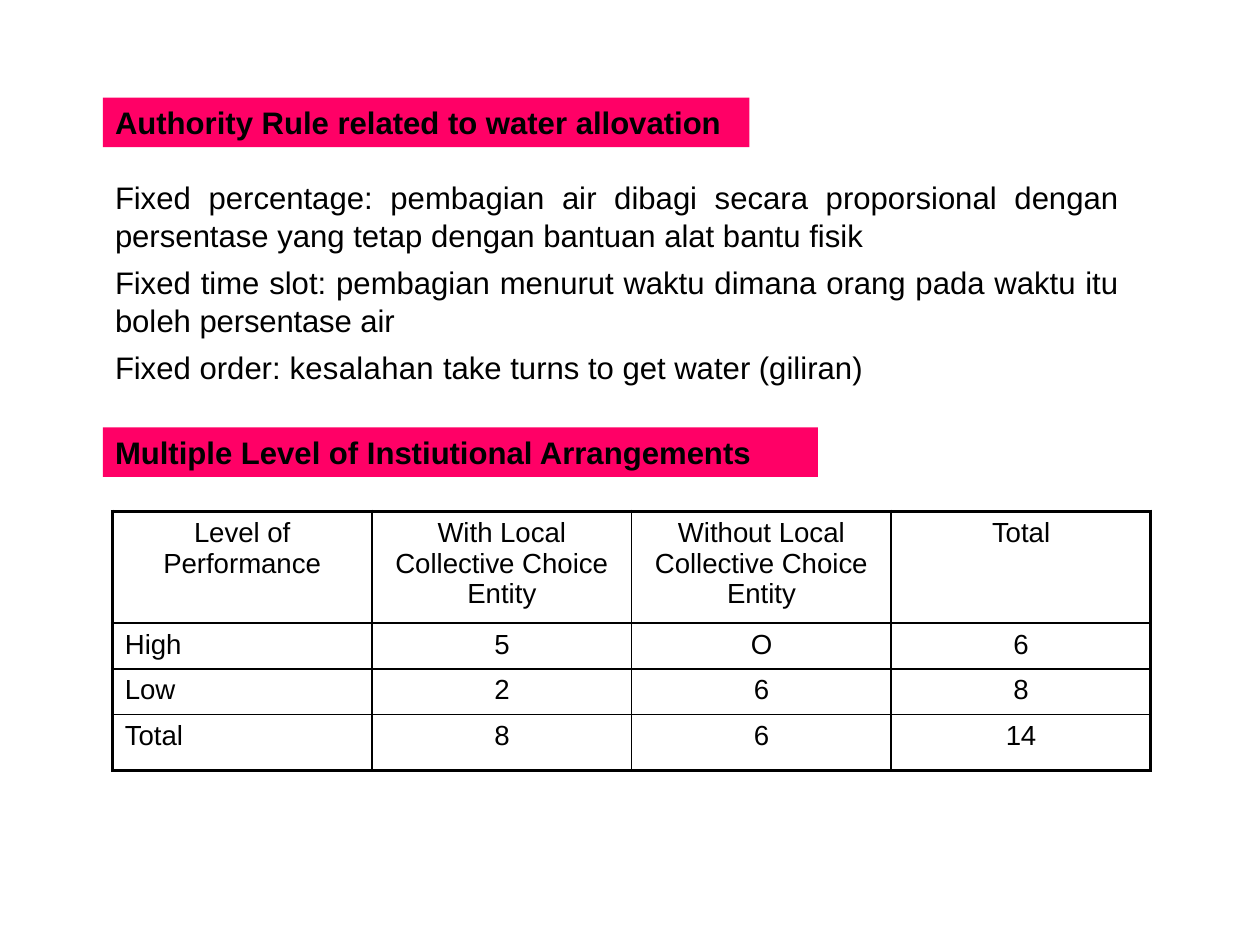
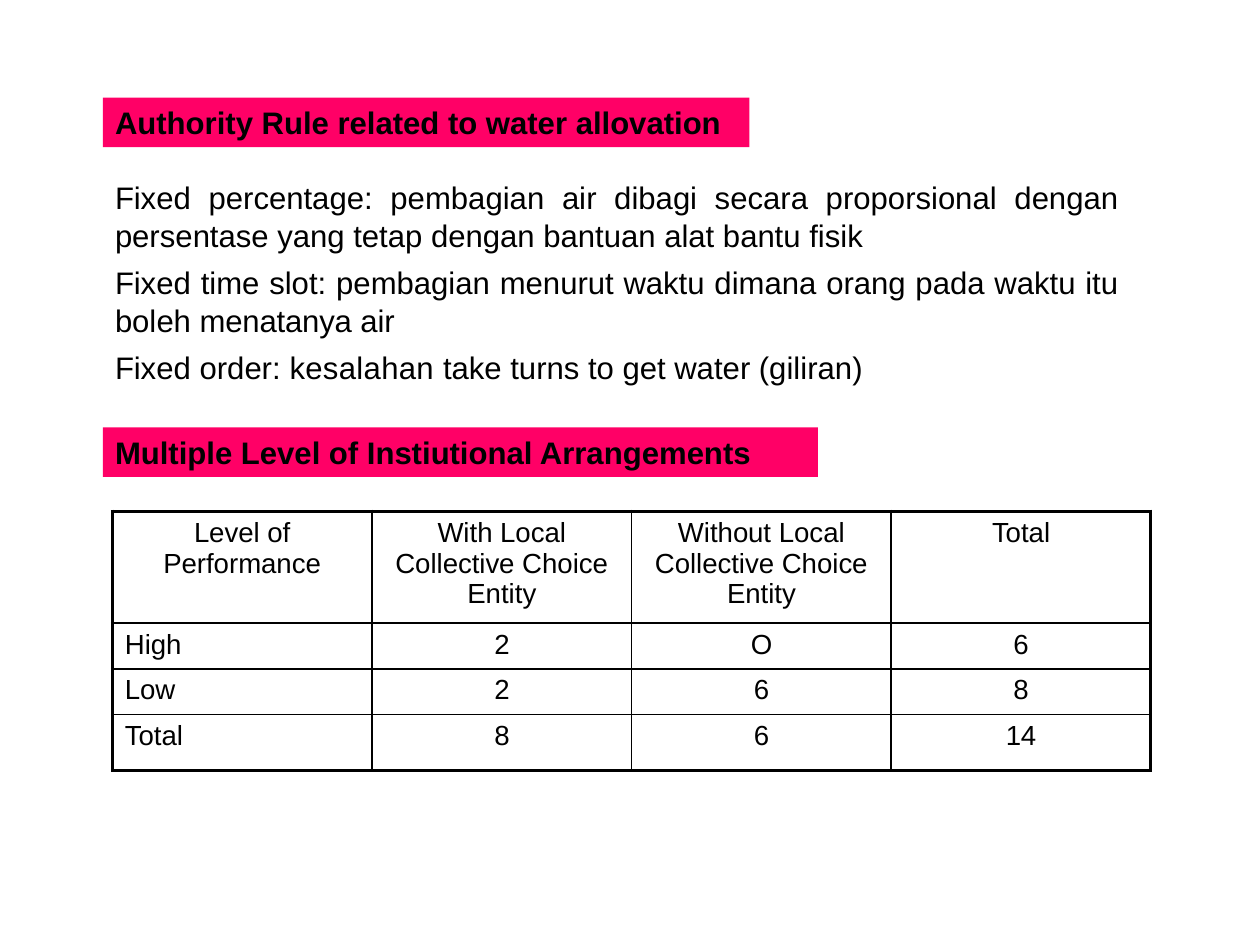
boleh persentase: persentase -> menatanya
High 5: 5 -> 2
